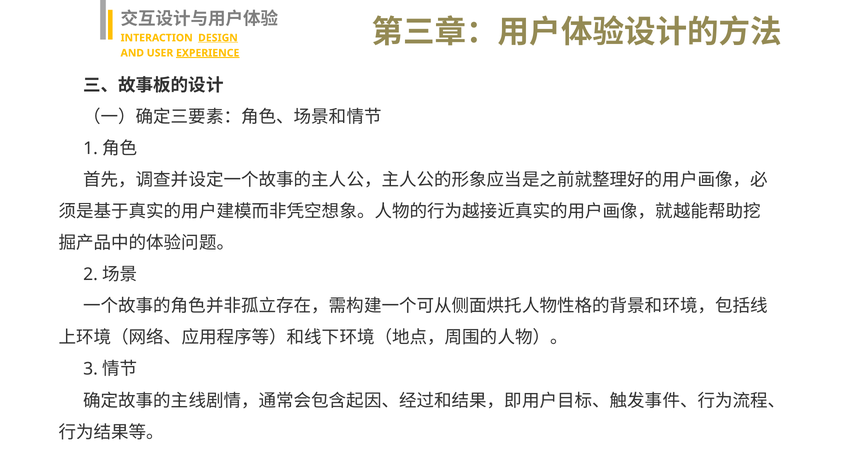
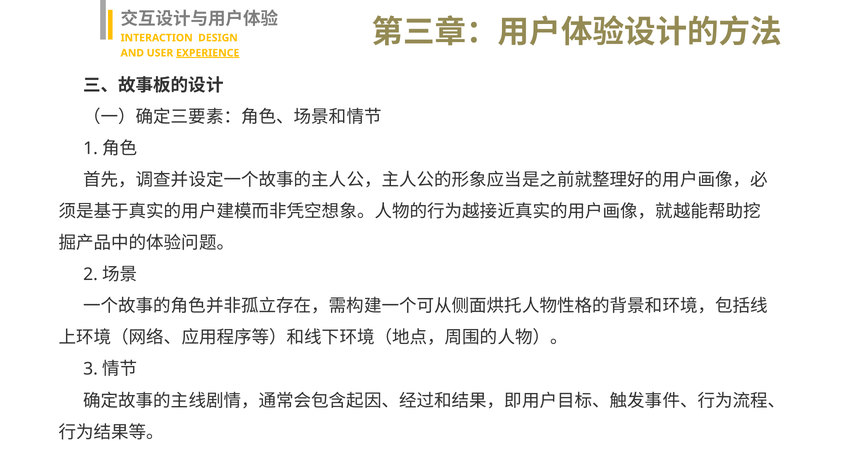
DESIGN underline: present -> none
